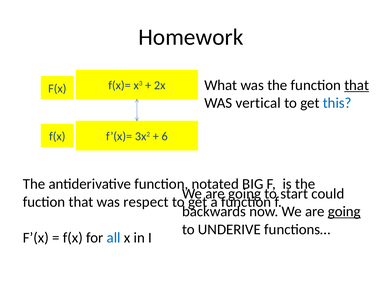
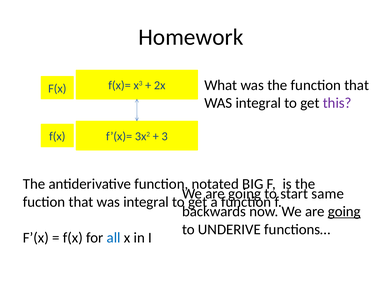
that at (357, 85) underline: present -> none
vertical at (258, 103): vertical -> integral
this colour: blue -> purple
6: 6 -> 3
could: could -> same
fuction that was respect: respect -> integral
